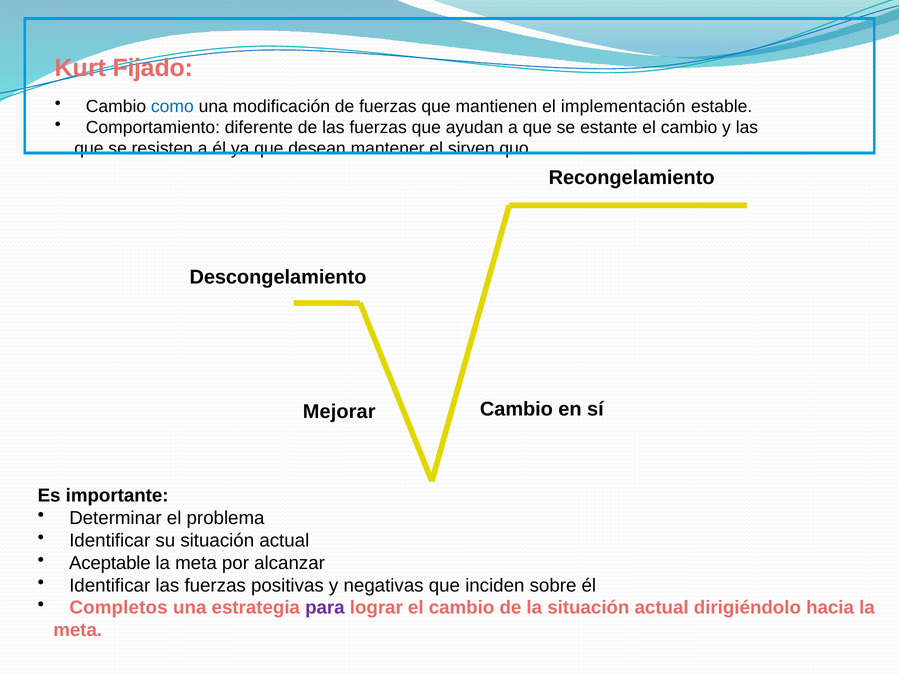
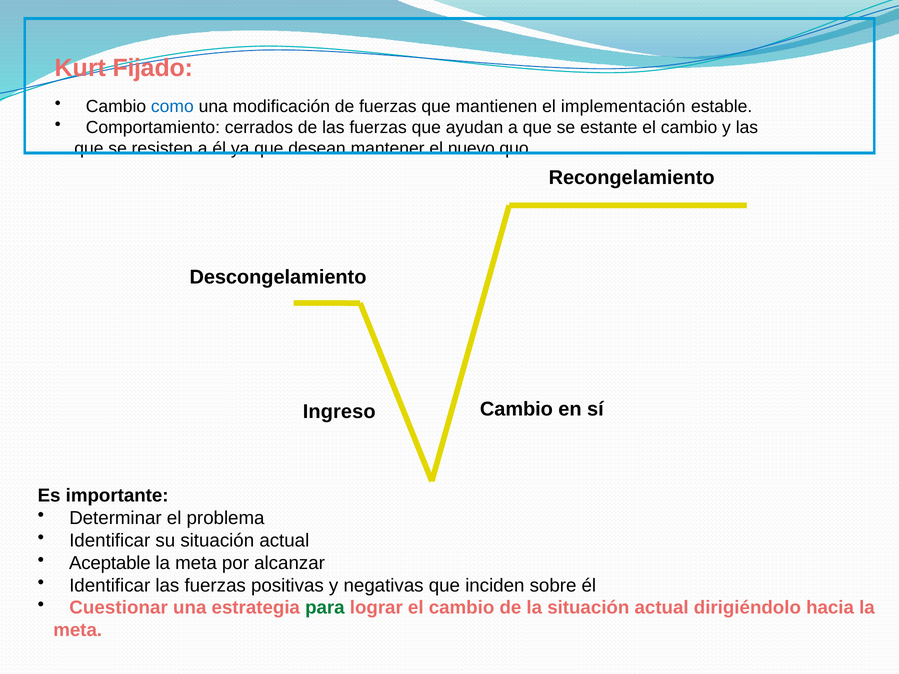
diferente: diferente -> cerrados
sirven: sirven -> nuevo
Mejorar: Mejorar -> Ingreso
Completos: Completos -> Cuestionar
para colour: purple -> green
